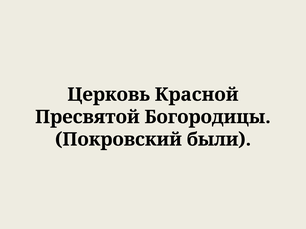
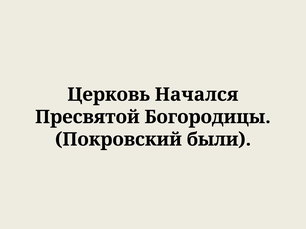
Красной: Красной -> Начался
